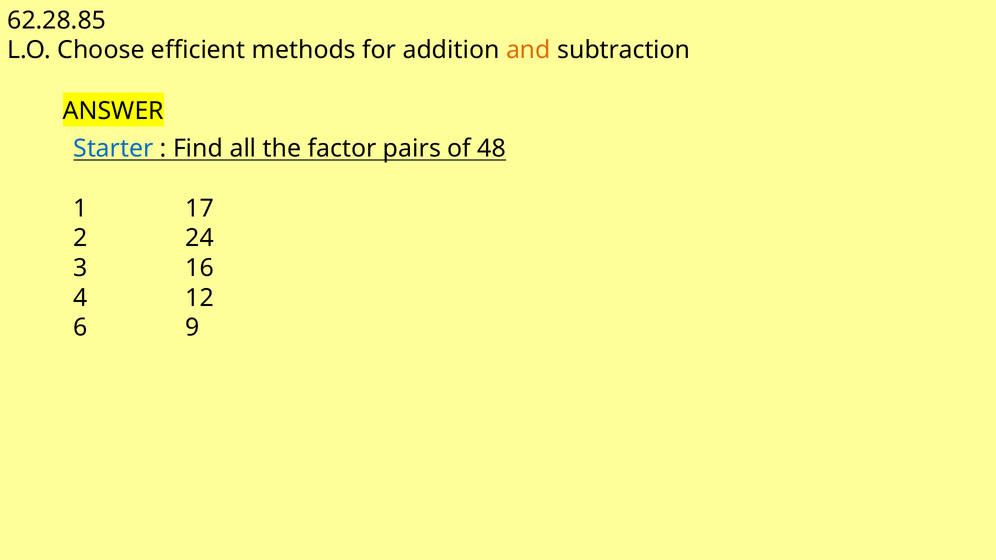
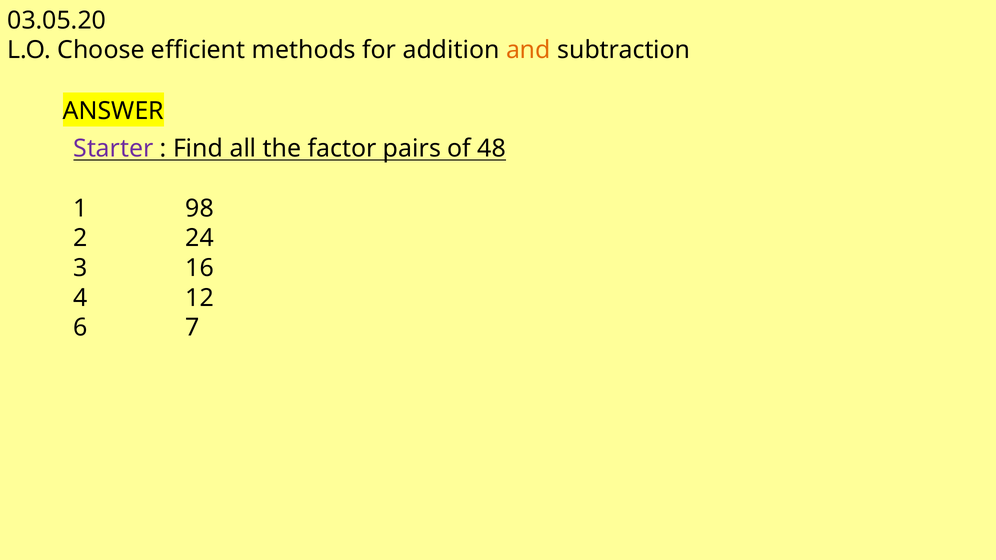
62.28.85: 62.28.85 -> 03.05.20
Starter colour: blue -> purple
17: 17 -> 98
9: 9 -> 7
